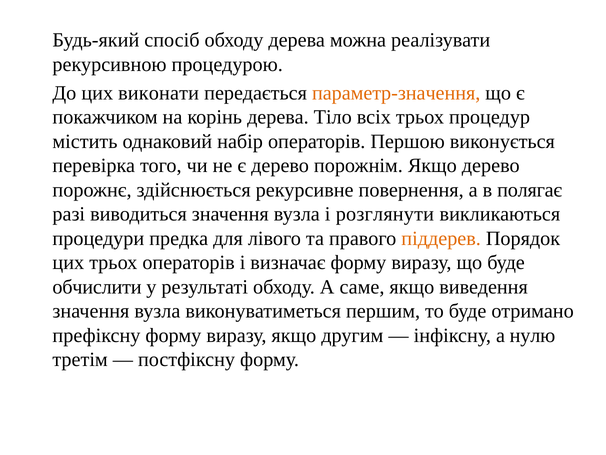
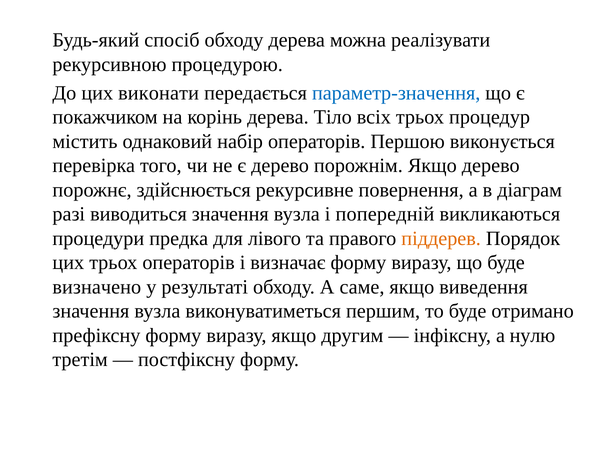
параметр-значення colour: orange -> blue
полягає: полягає -> діаграм
розглянути: розглянути -> попередній
обчислити: обчислити -> визначено
